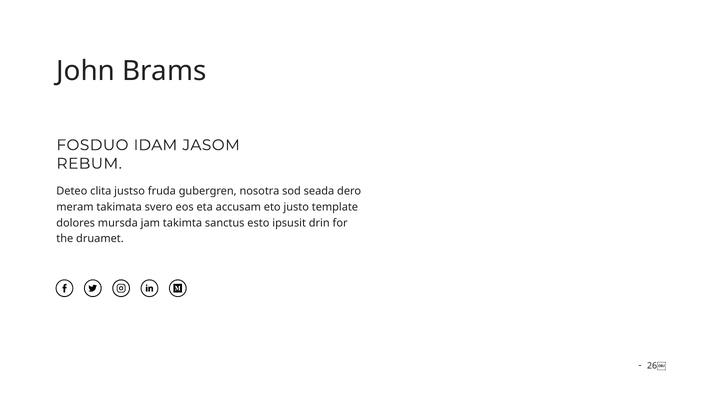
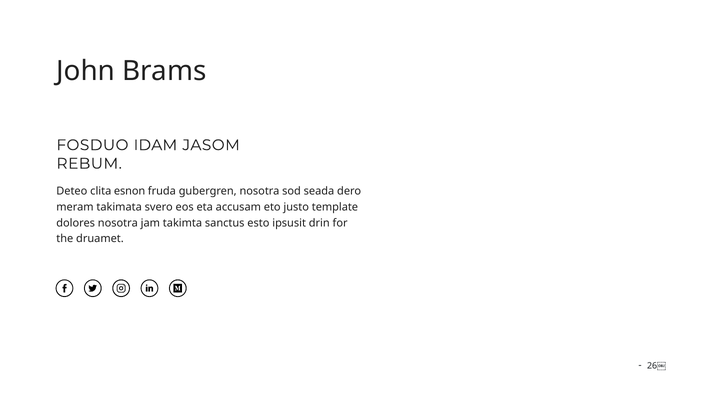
justso: justso -> esnon
dolores mursda: mursda -> nosotra
